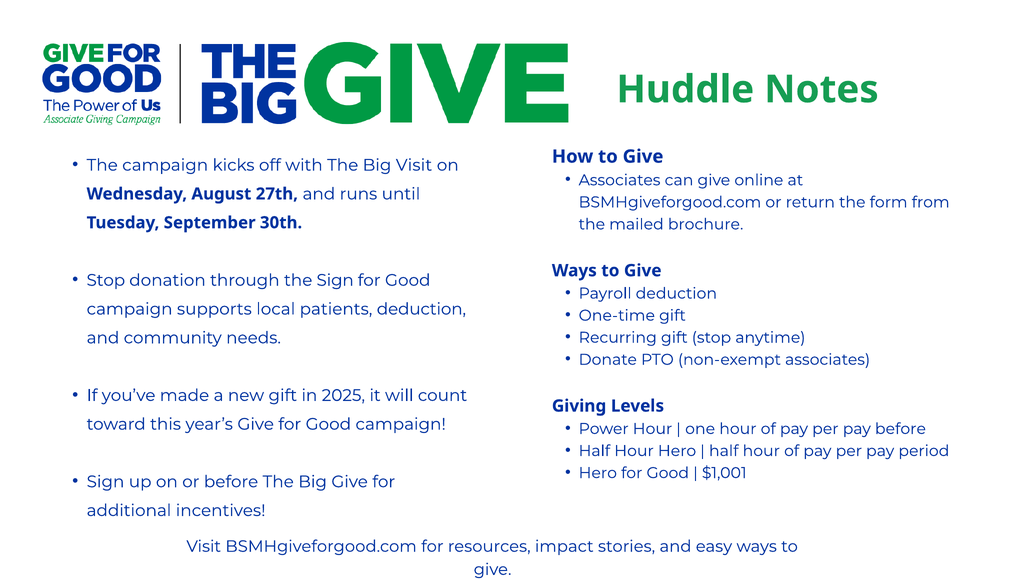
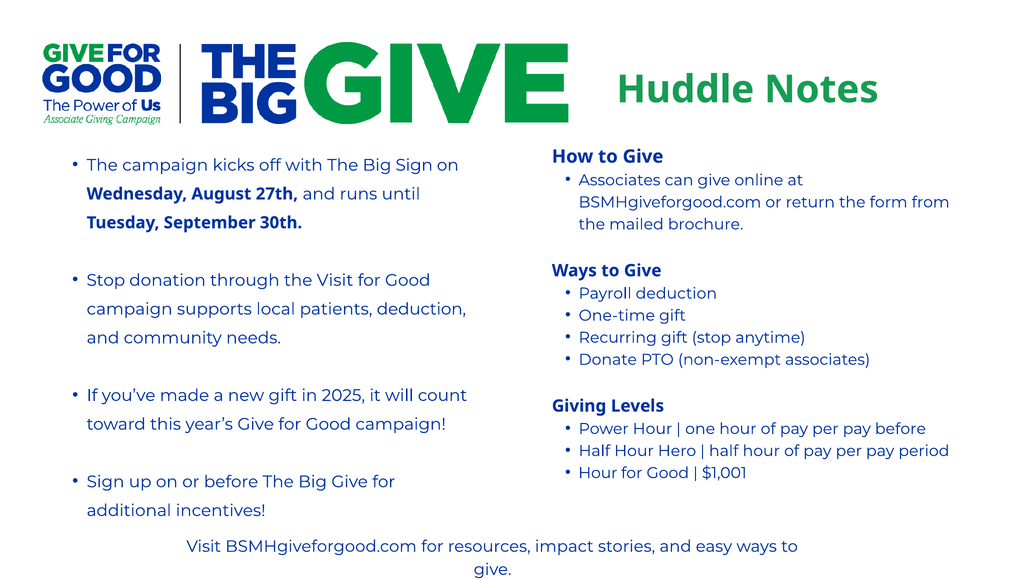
Big Visit: Visit -> Sign
the Sign: Sign -> Visit
Hero at (598, 473): Hero -> Hour
